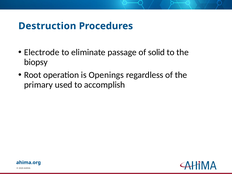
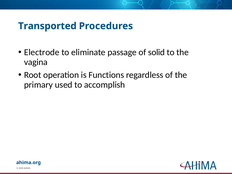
Destruction: Destruction -> Transported
biopsy: biopsy -> vagina
Openings: Openings -> Functions
